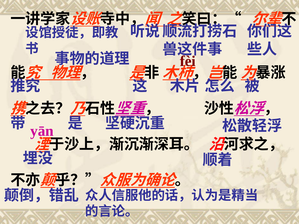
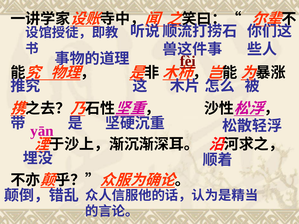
fèi underline: none -> present
